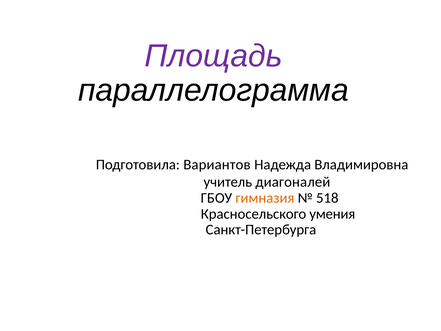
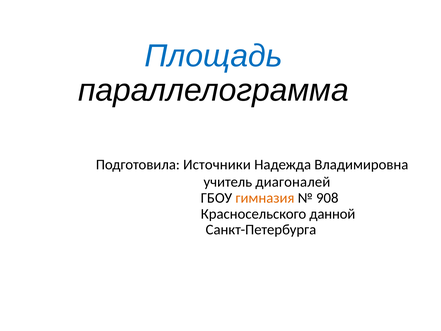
Площадь colour: purple -> blue
Вариантов: Вариантов -> Источники
518: 518 -> 908
умения: умения -> данной
